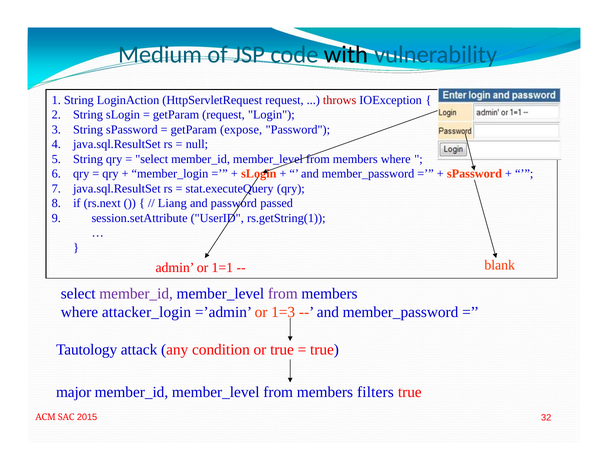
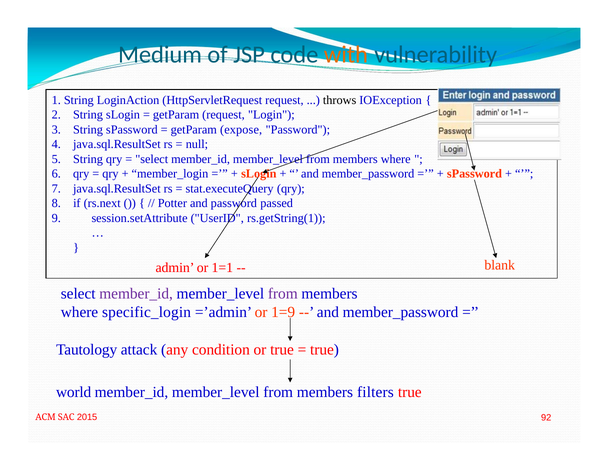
with colour: black -> orange
throws colour: red -> black
Liang: Liang -> Potter
attacker_login: attacker_login -> specific_login
1=3: 1=3 -> 1=9
major: major -> world
32: 32 -> 92
